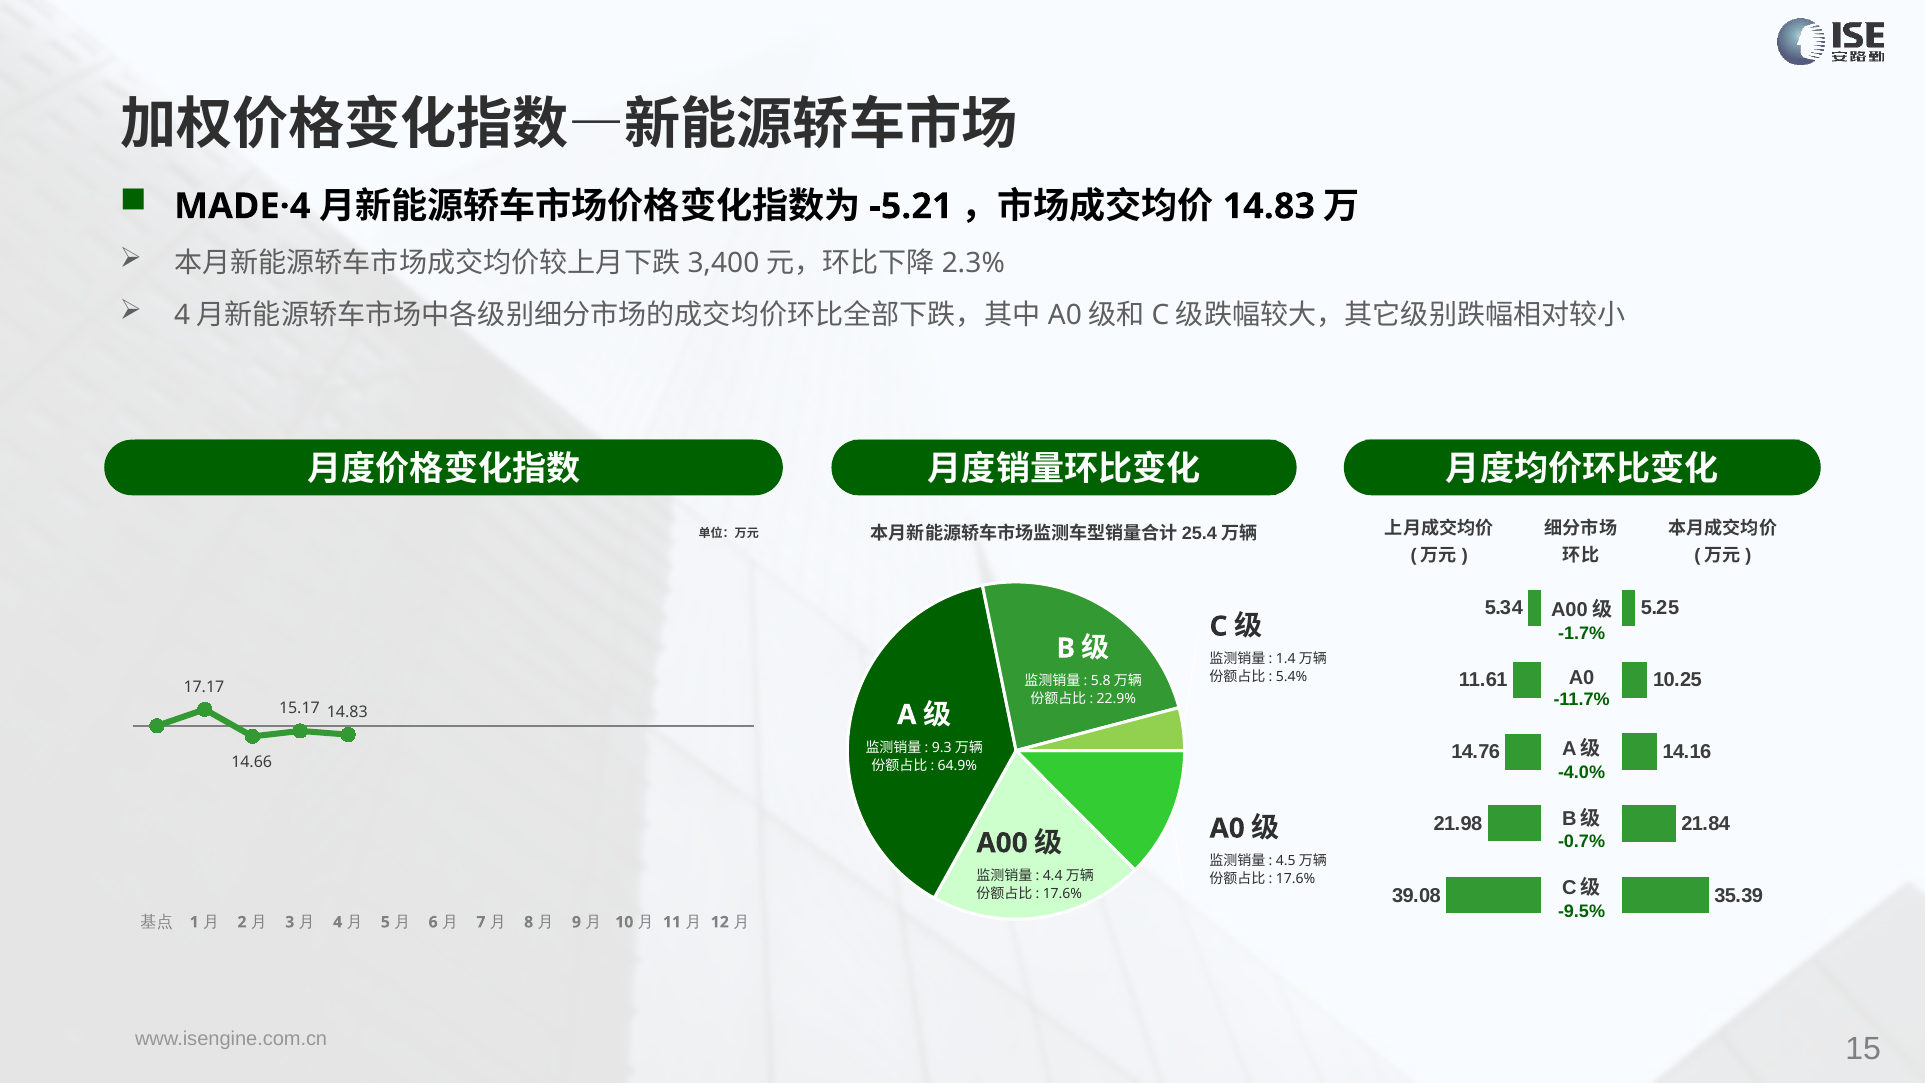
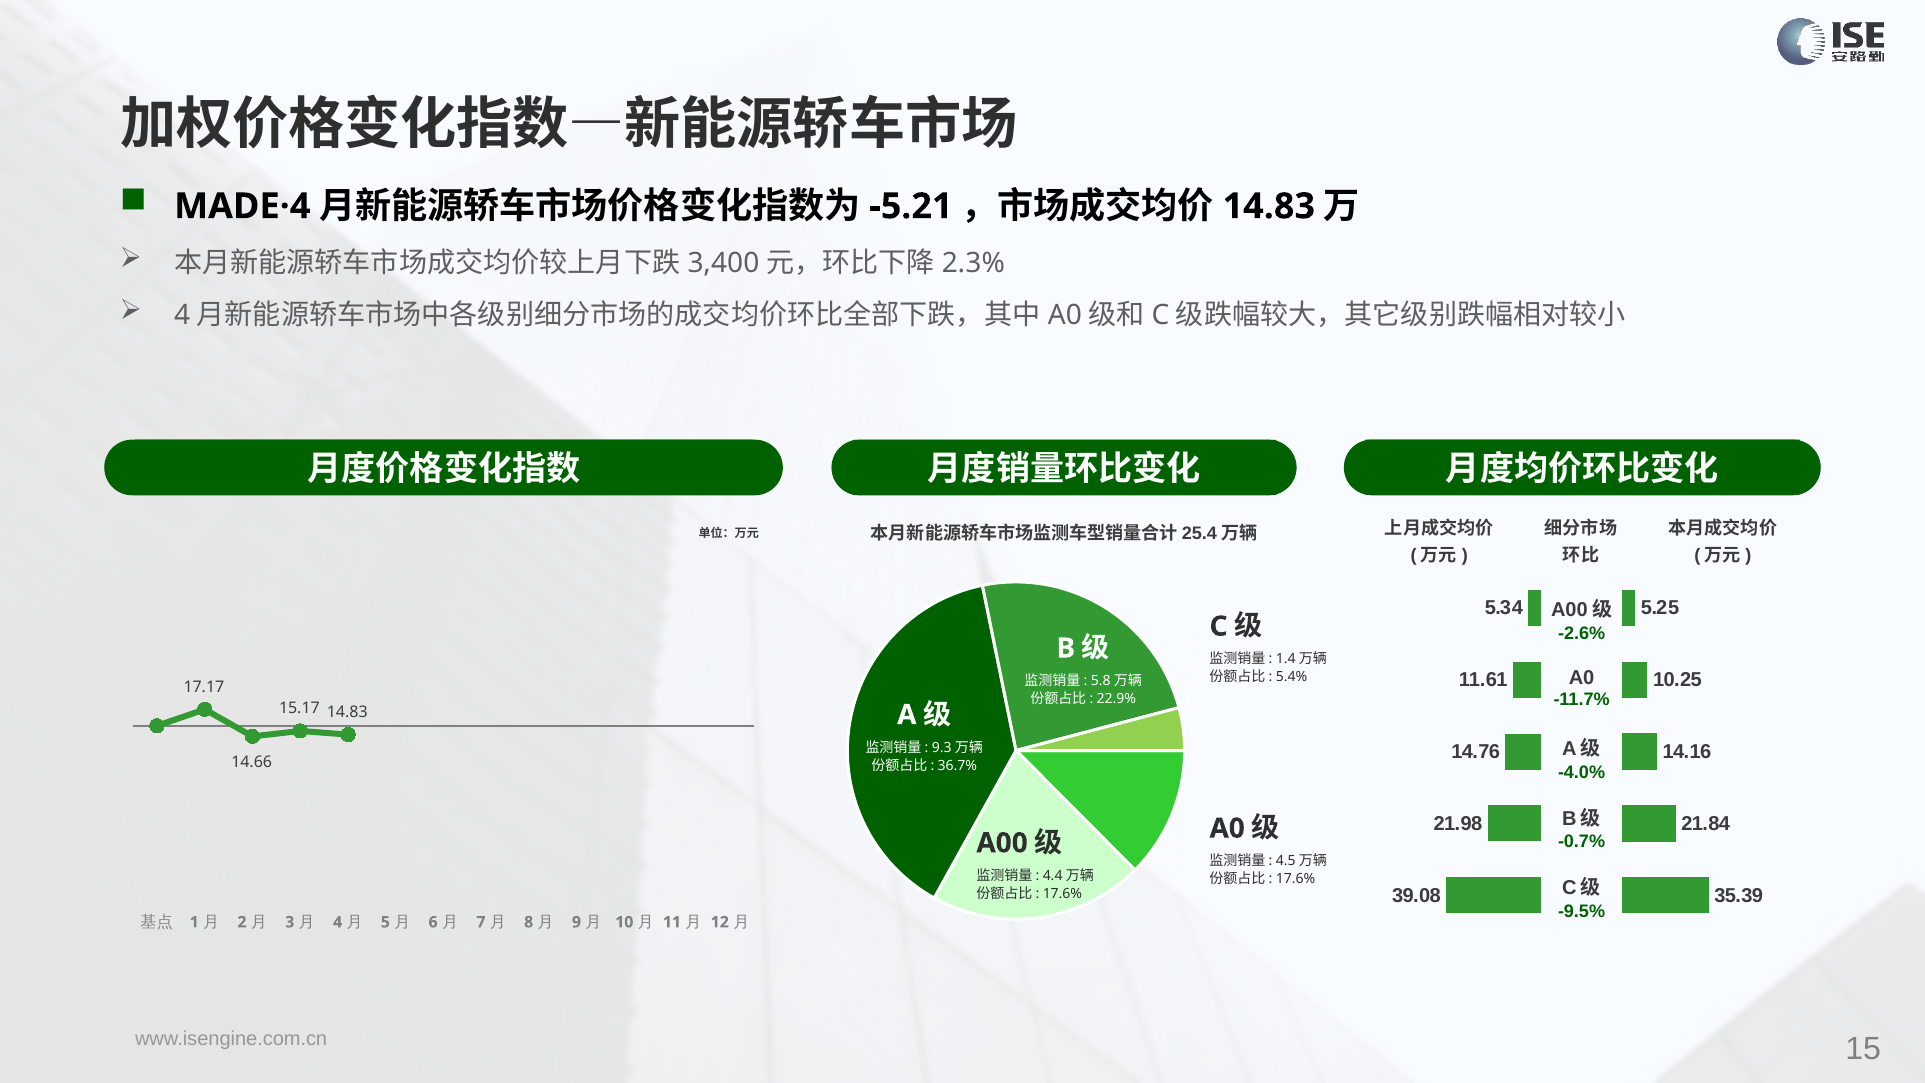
-1.7%: -1.7% -> -2.6%
64.9%: 64.9% -> 36.7%
